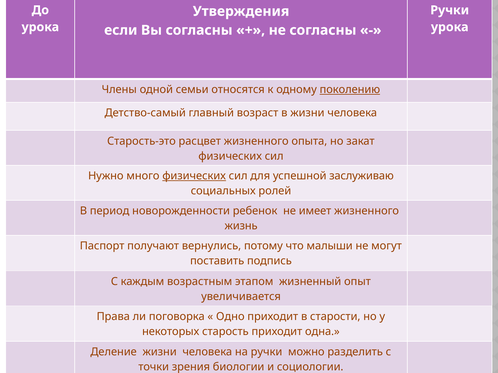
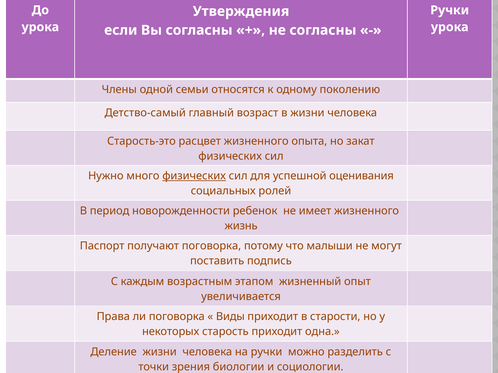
поколению underline: present -> none
заслуживаю: заслуживаю -> оценивания
получают вернулись: вернулись -> поговорка
Одно: Одно -> Виды
